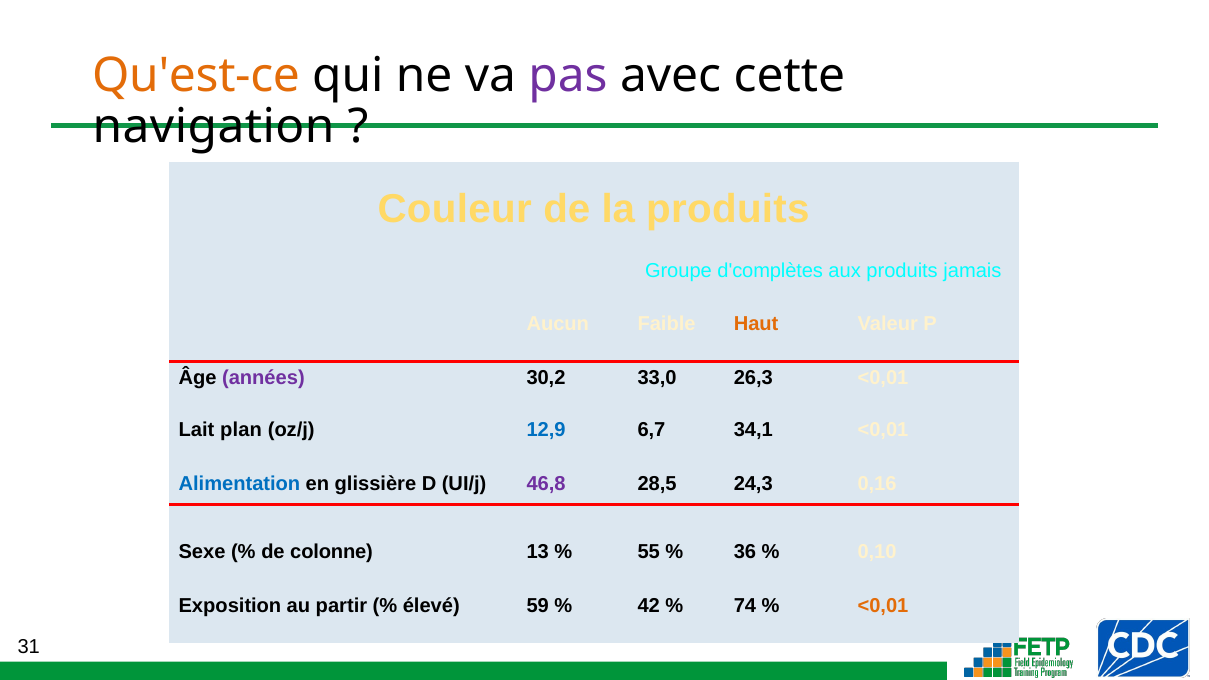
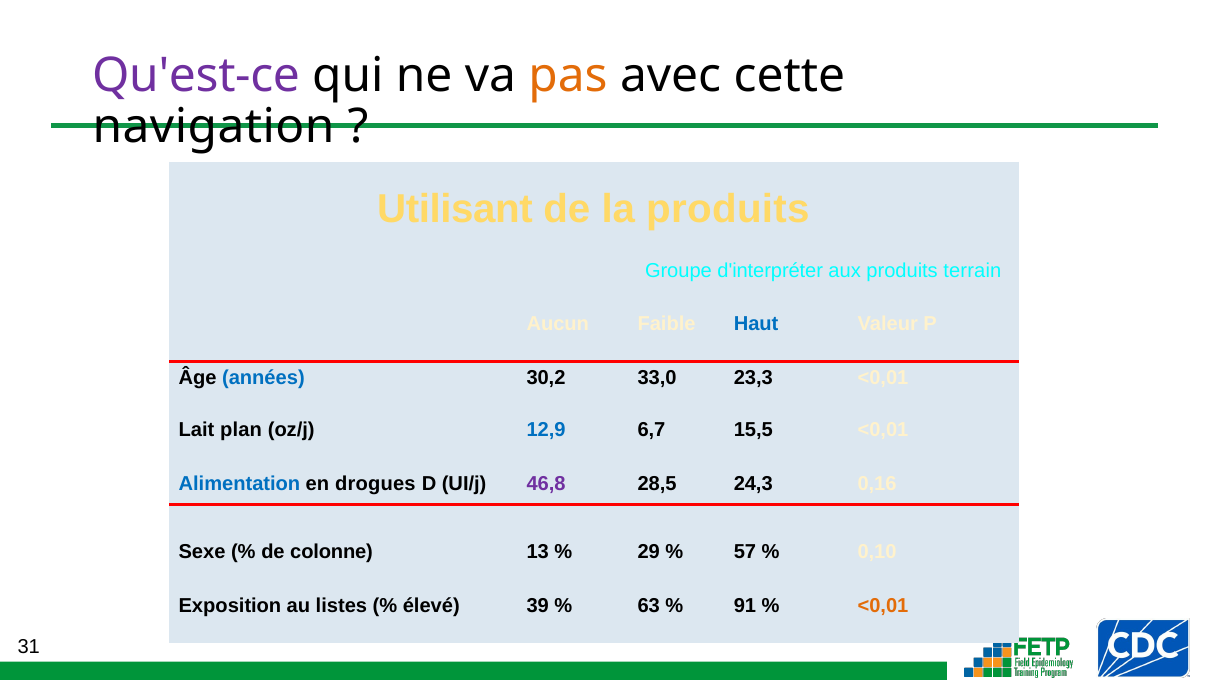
Qu'est-ce colour: orange -> purple
pas colour: purple -> orange
Couleur: Couleur -> Utilisant
d'complètes: d'complètes -> d'interpréter
jamais: jamais -> terrain
Haut colour: orange -> blue
années colour: purple -> blue
26,3: 26,3 -> 23,3
34,1: 34,1 -> 15,5
glissière: glissière -> drogues
55: 55 -> 29
36: 36 -> 57
partir: partir -> listes
59: 59 -> 39
42: 42 -> 63
74: 74 -> 91
